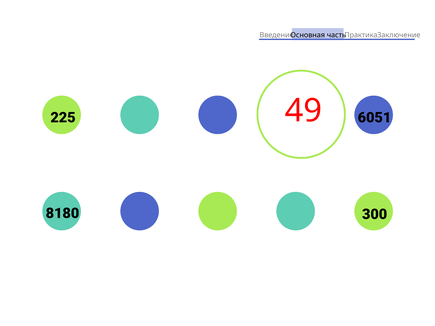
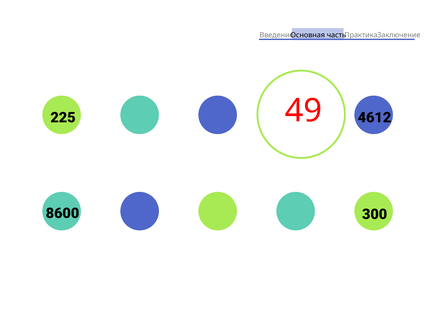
6051: 6051 -> 4612
8180: 8180 -> 8600
